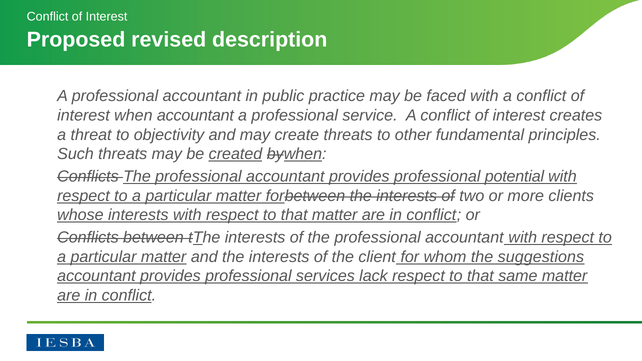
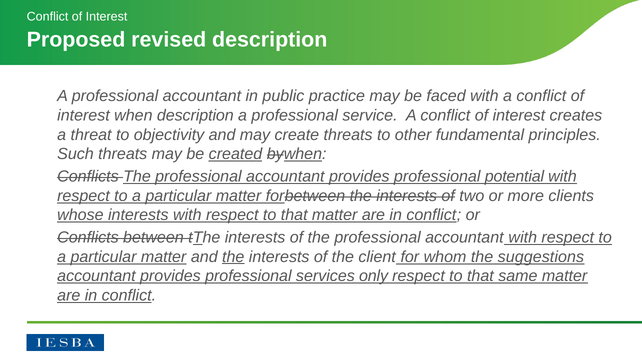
when accountant: accountant -> description
the at (233, 257) underline: none -> present
lack: lack -> only
